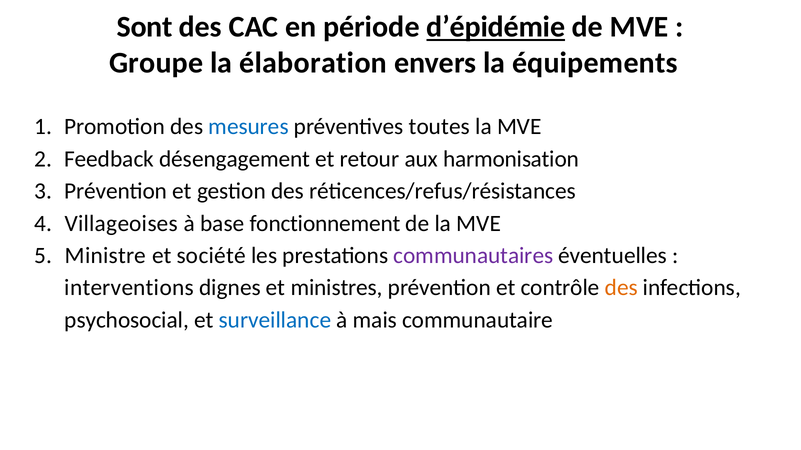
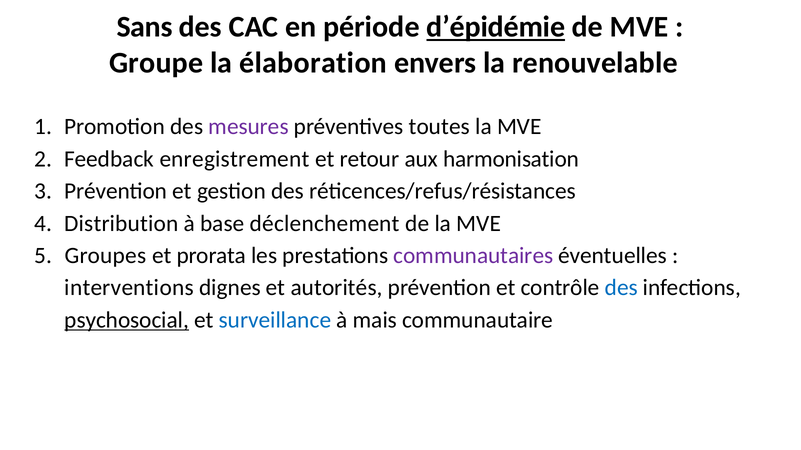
Sont: Sont -> Sans
équipements: équipements -> renouvelable
mesures colour: blue -> purple
désengagement: désengagement -> enregistrement
Villageoises: Villageoises -> Distribution
fonctionnement: fonctionnement -> déclenchement
Ministre: Ministre -> Groupes
société: société -> prorata
ministres: ministres -> autorités
des at (621, 288) colour: orange -> blue
psychosocial underline: none -> present
